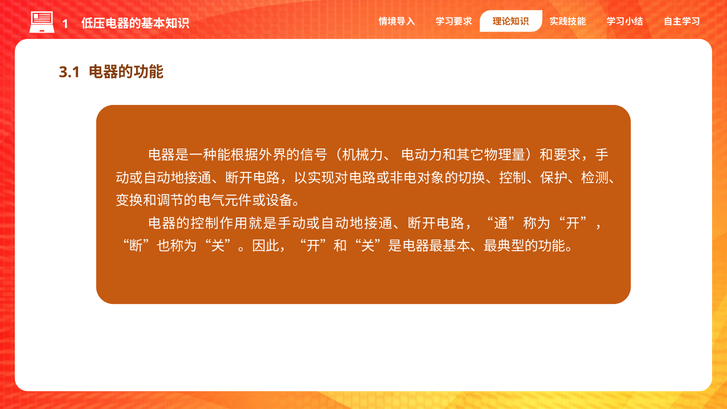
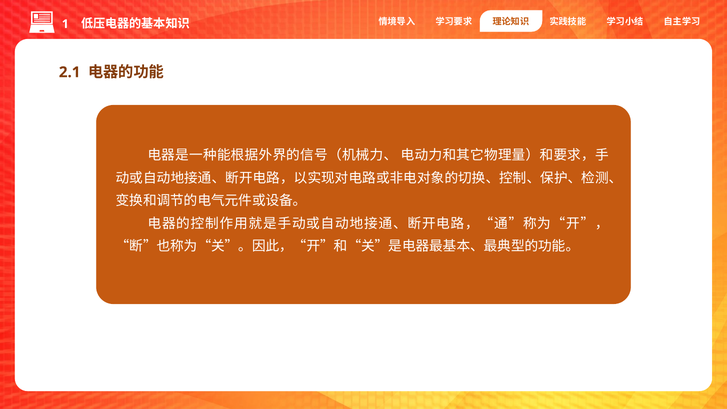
3.1: 3.1 -> 2.1
